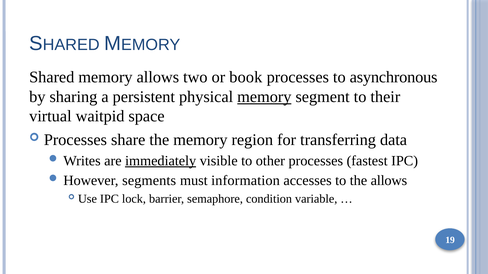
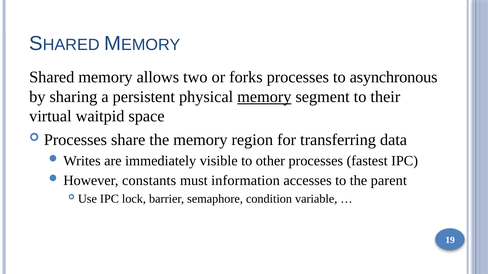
book: book -> forks
immediately underline: present -> none
segments: segments -> constants
the allows: allows -> parent
